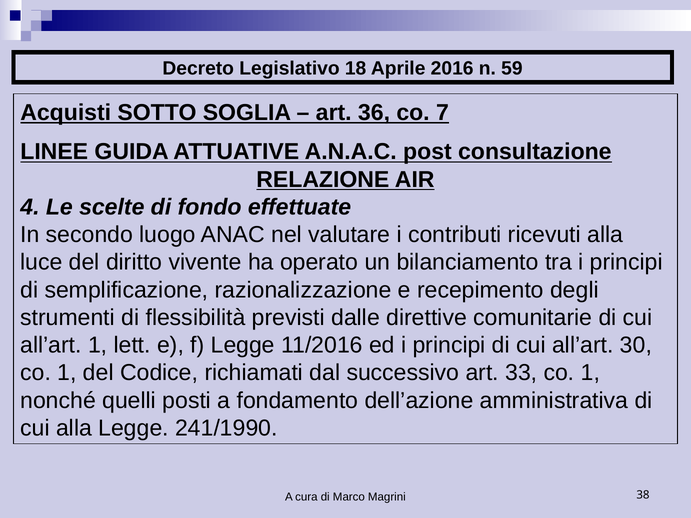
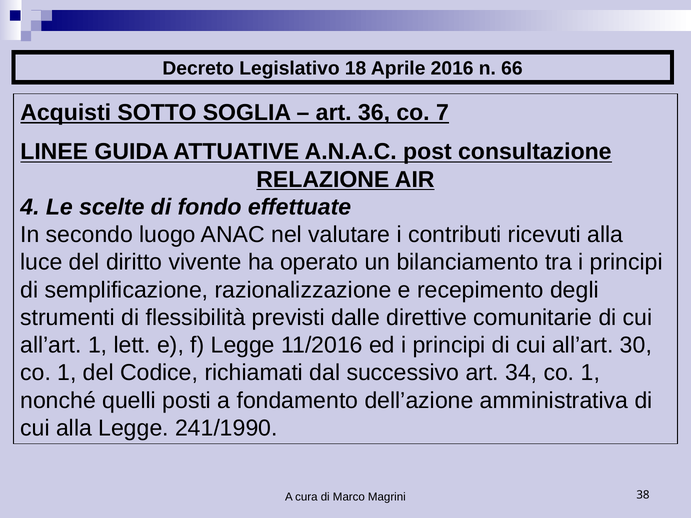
59: 59 -> 66
33: 33 -> 34
